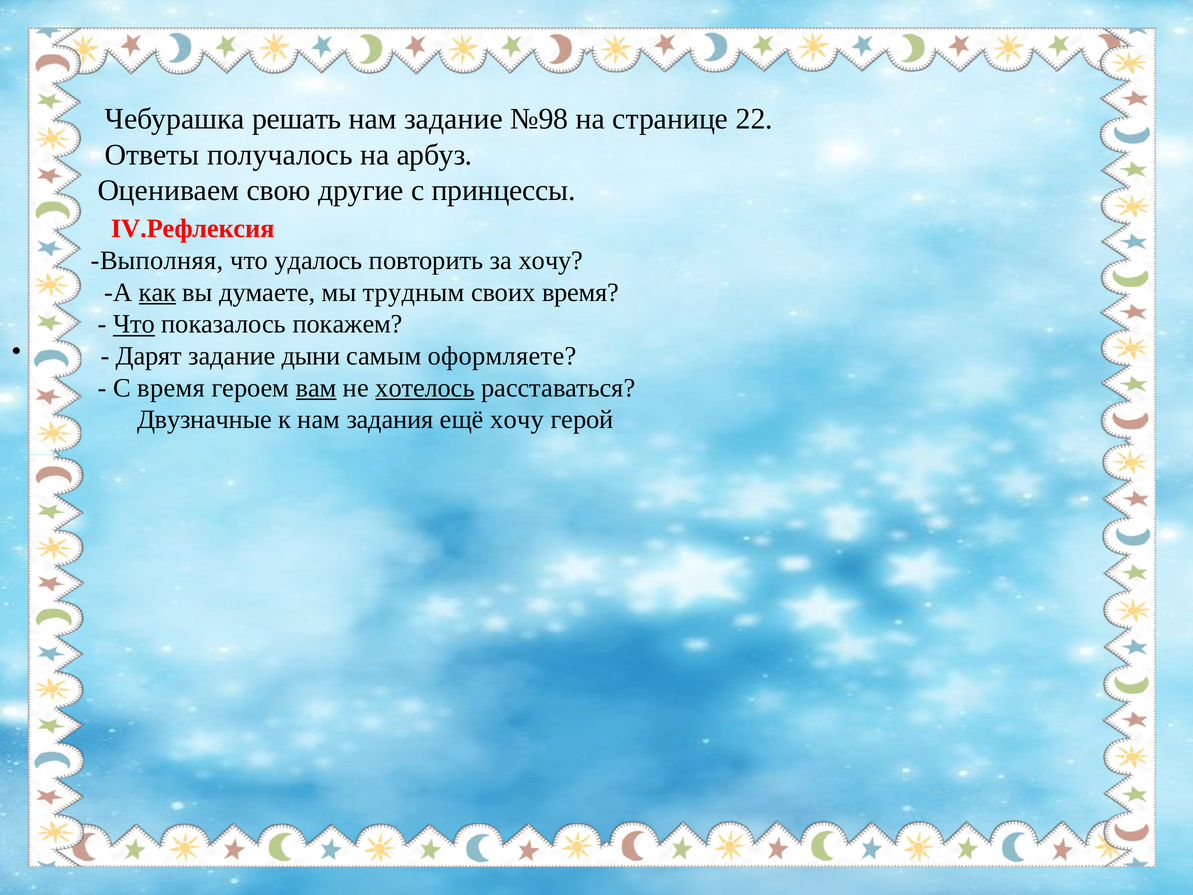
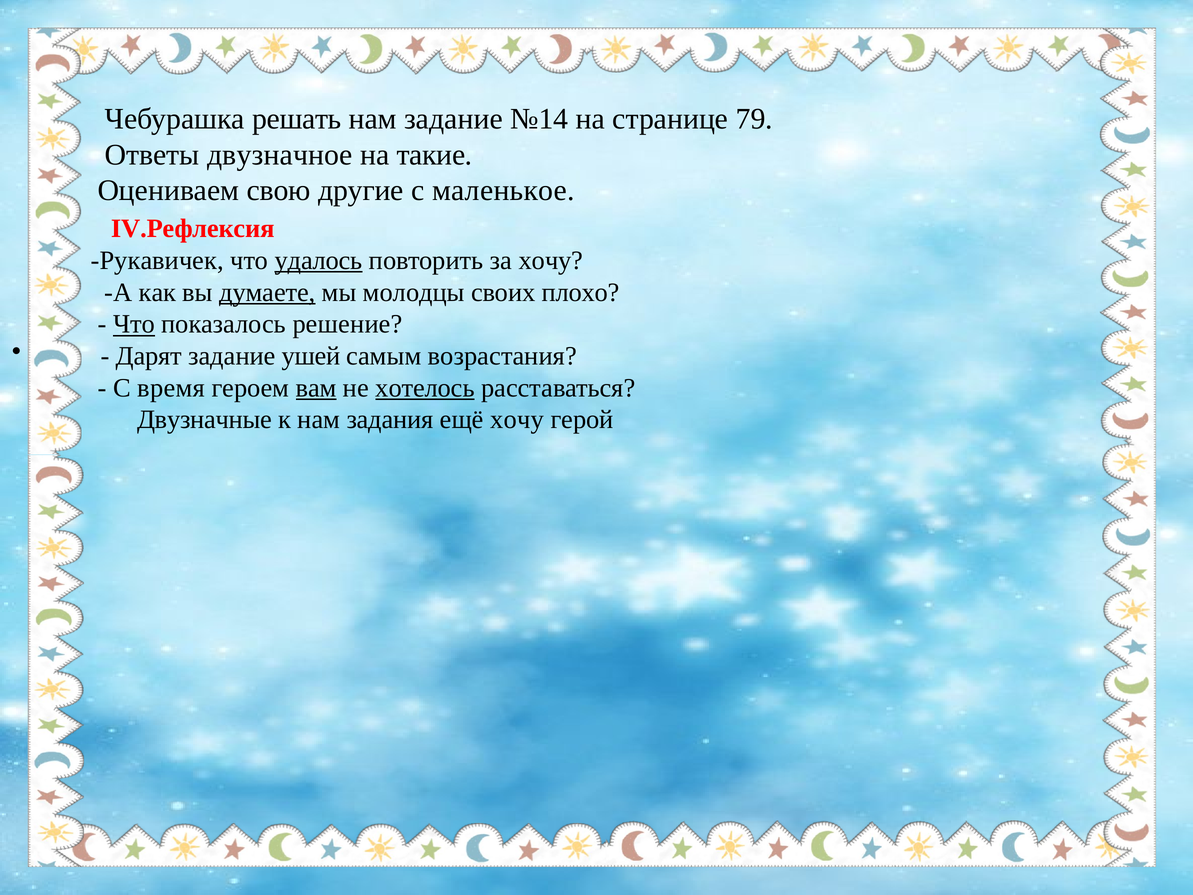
№98: №98 -> №14
22: 22 -> 79
получалось: получалось -> двузначное
арбуз: арбуз -> такие
принцессы: принцессы -> маленькое
Выполняя: Выполняя -> Рукавичек
удалось underline: none -> present
как underline: present -> none
думаете underline: none -> present
трудным: трудным -> молодцы
своих время: время -> плохо
покажем: покажем -> решение
дыни: дыни -> ушей
оформляете: оформляете -> возрастания
